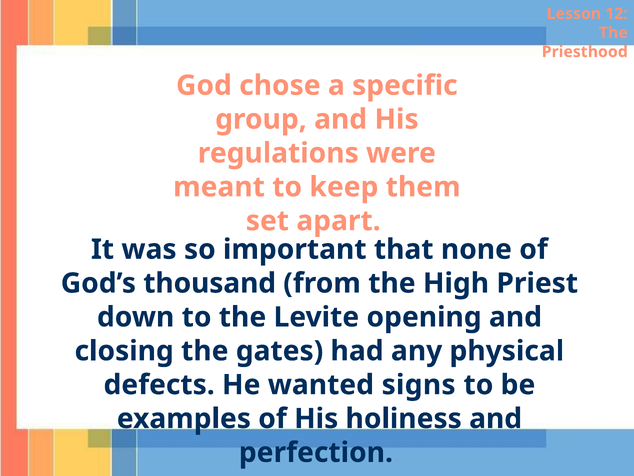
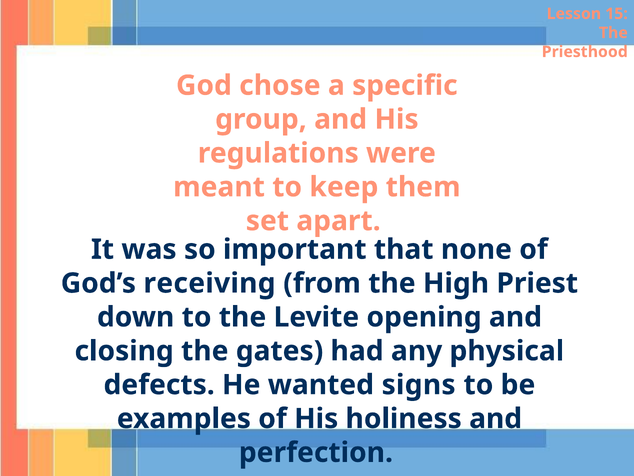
12: 12 -> 15
thousand: thousand -> receiving
